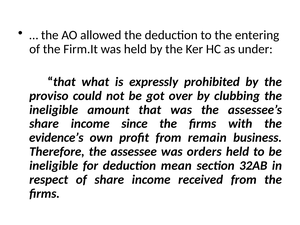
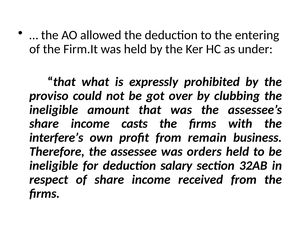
since: since -> casts
evidence’s: evidence’s -> interfere’s
mean: mean -> salary
